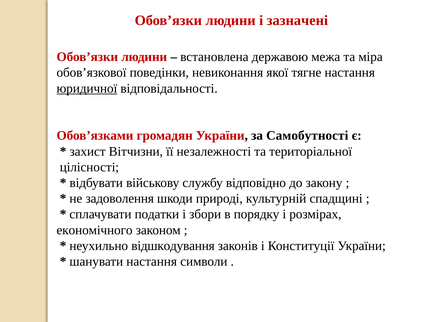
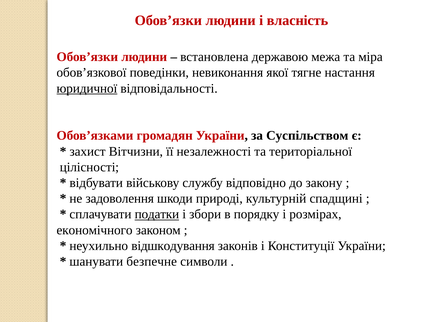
зазначені: зазначені -> власність
Самобутності: Самобутності -> Суспільством
податки underline: none -> present
шанувати настання: настання -> безпечне
